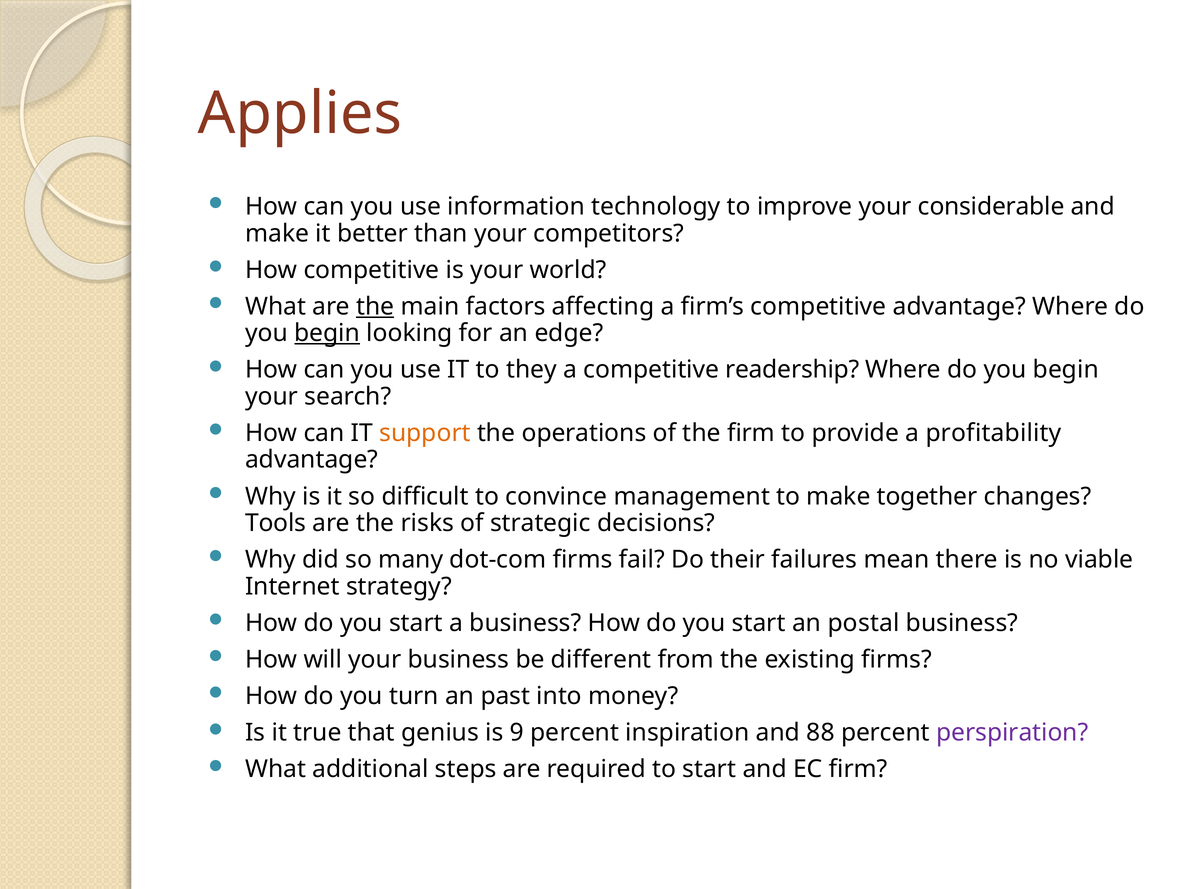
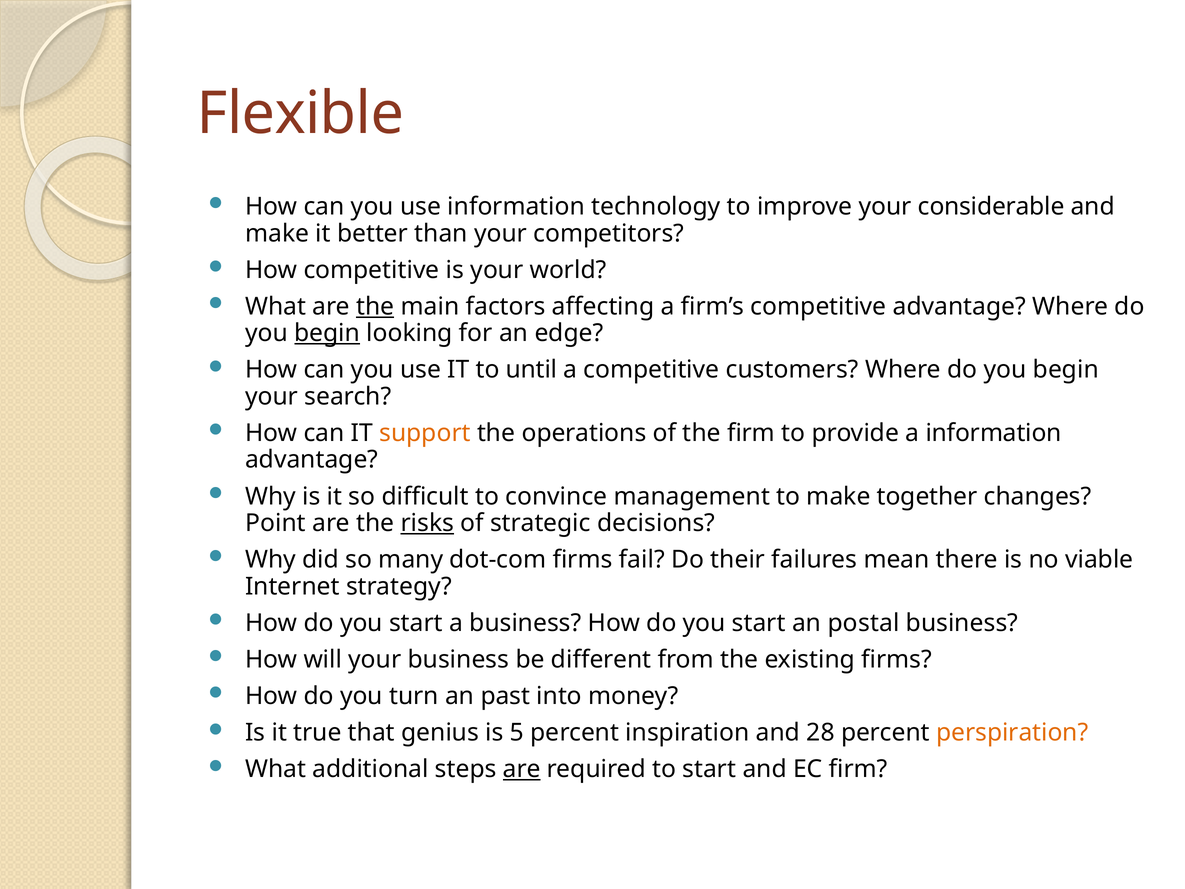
Applies: Applies -> Flexible
they: they -> until
readership: readership -> customers
a profitability: profitability -> information
Tools: Tools -> Point
risks underline: none -> present
9: 9 -> 5
88: 88 -> 28
perspiration colour: purple -> orange
are at (522, 769) underline: none -> present
